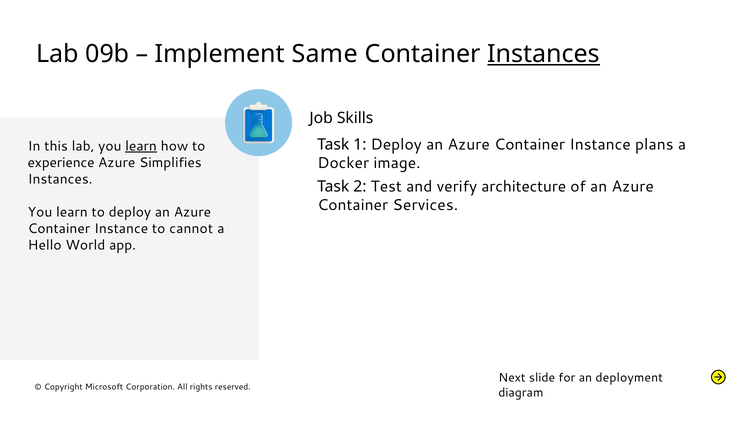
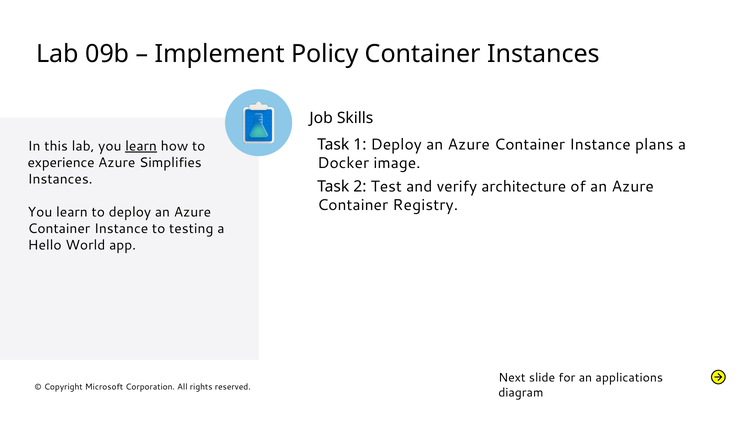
Same: Same -> Policy
Instances at (544, 54) underline: present -> none
Services: Services -> Registry
cannot: cannot -> testing
deployment: deployment -> applications
